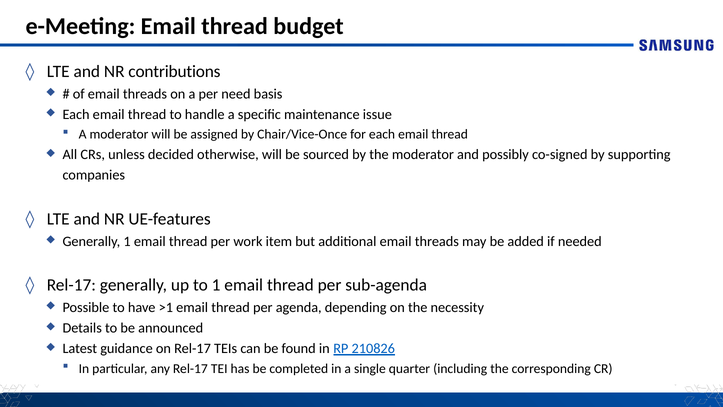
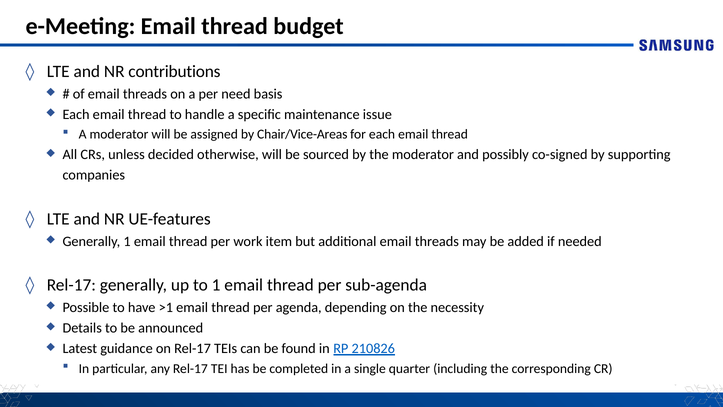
Chair/Vice-Once: Chair/Vice-Once -> Chair/Vice-Areas
